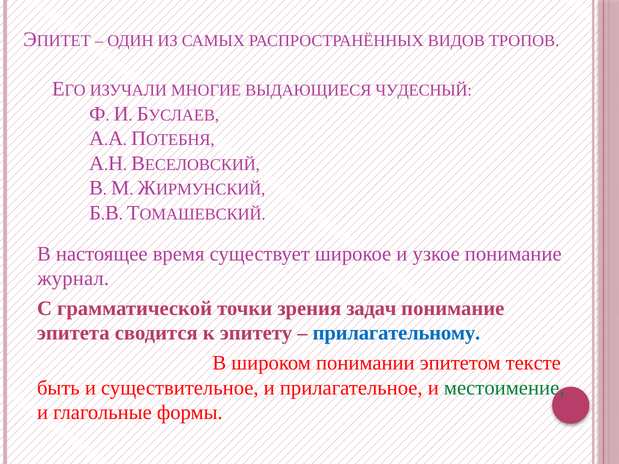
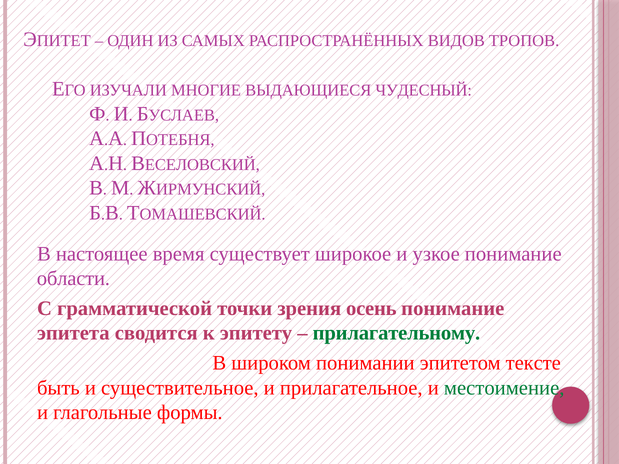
журнал: журнал -> области
задач: задач -> осень
прилагательному colour: blue -> green
